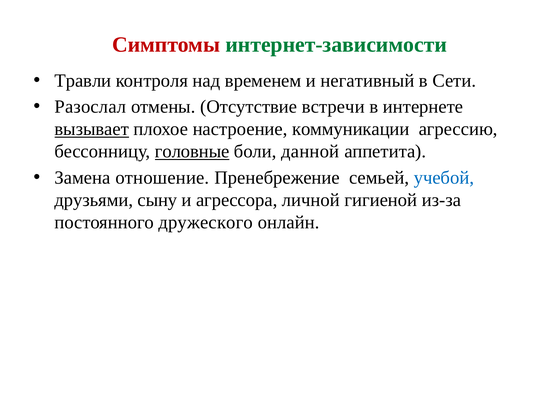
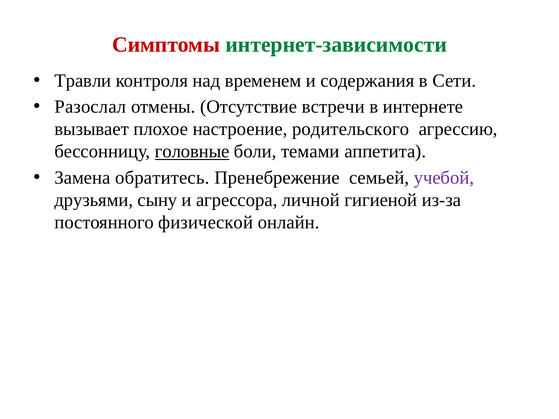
негативный: негативный -> содержания
вызывает underline: present -> none
коммуникации: коммуникации -> родительского
данной: данной -> темами
отношение: отношение -> обратитесь
учебой colour: blue -> purple
дружеского: дружеского -> физической
